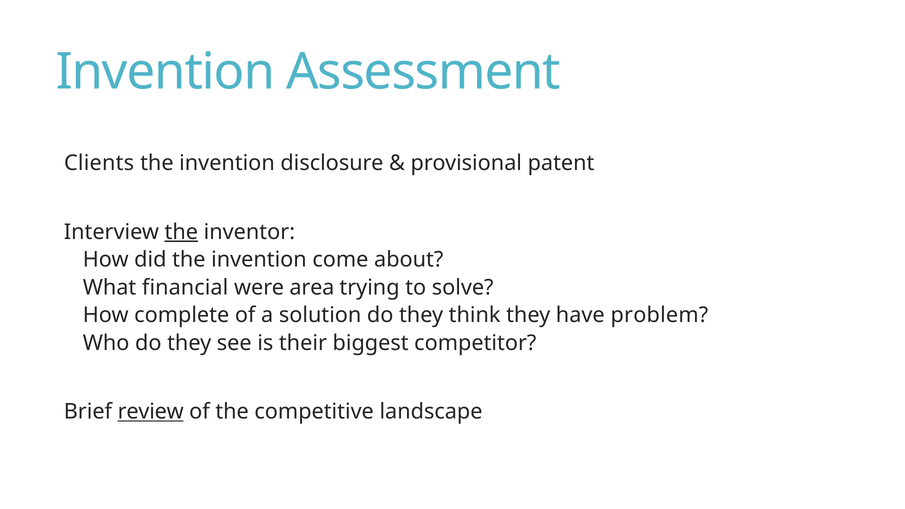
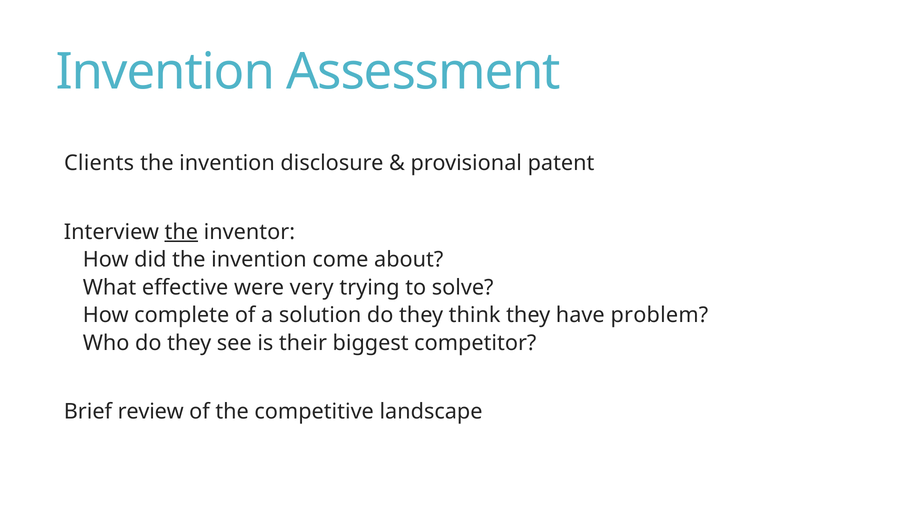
financial: financial -> effective
area: area -> very
review underline: present -> none
